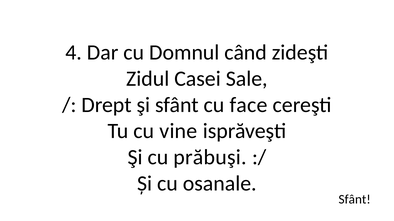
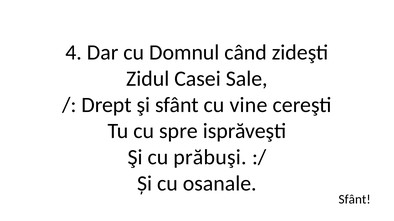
face: face -> vine
vine: vine -> spre
